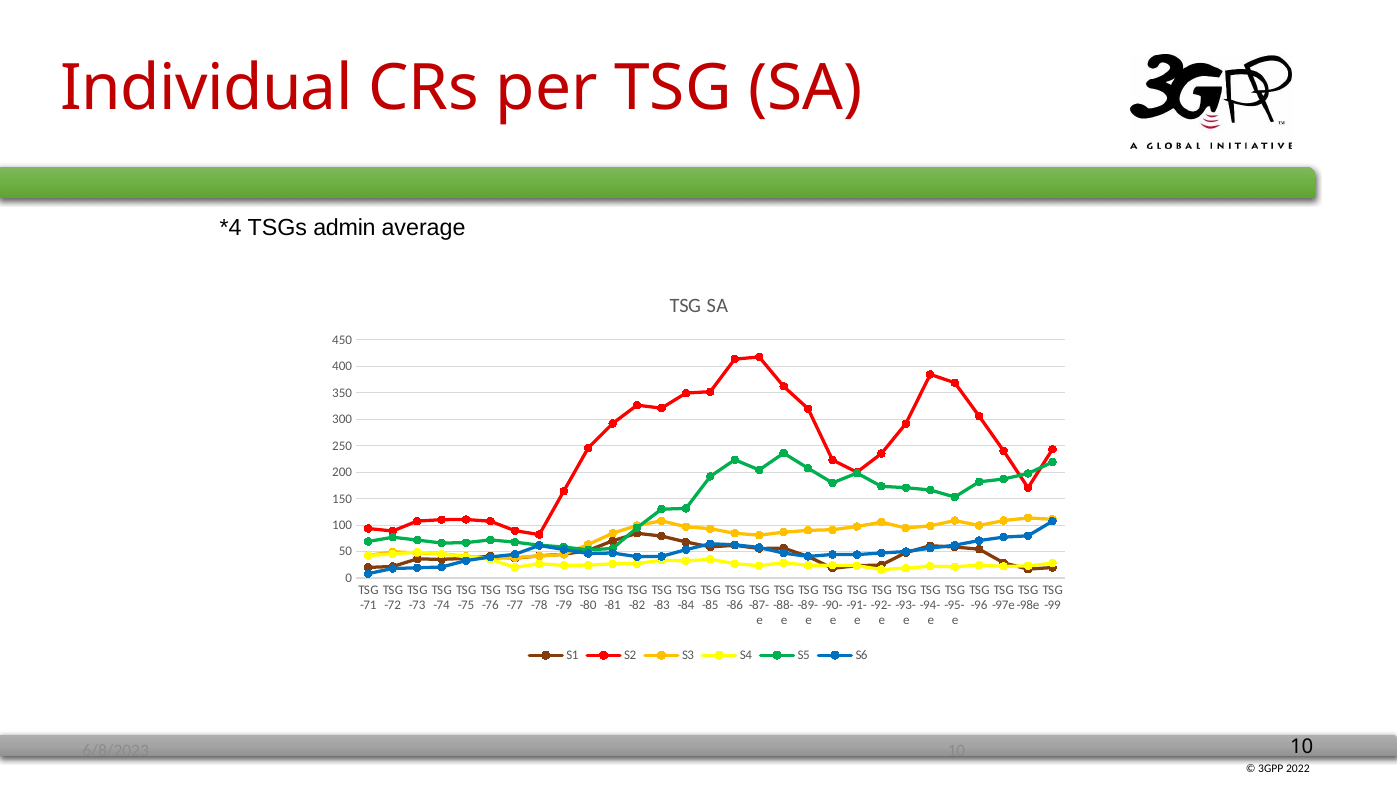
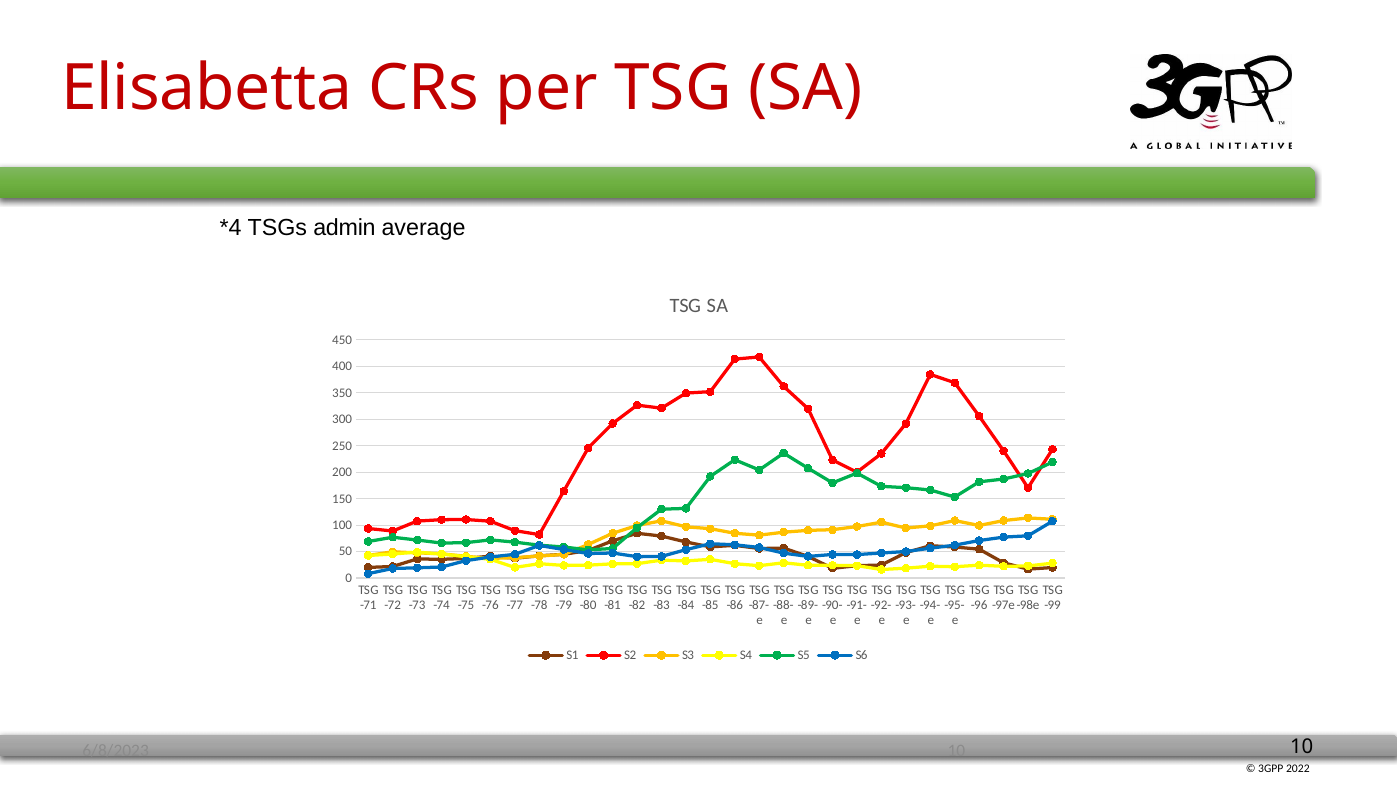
Individual: Individual -> Elisabetta
